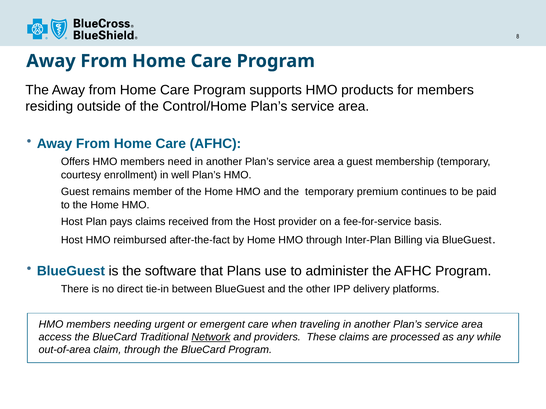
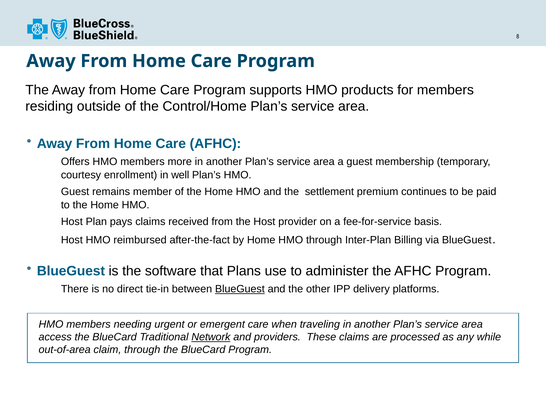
need: need -> more
the temporary: temporary -> settlement
BlueGuest at (240, 289) underline: none -> present
